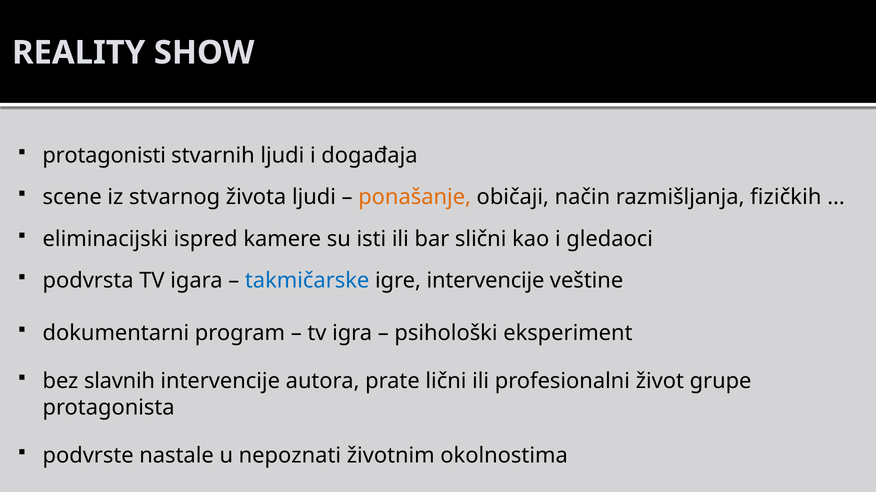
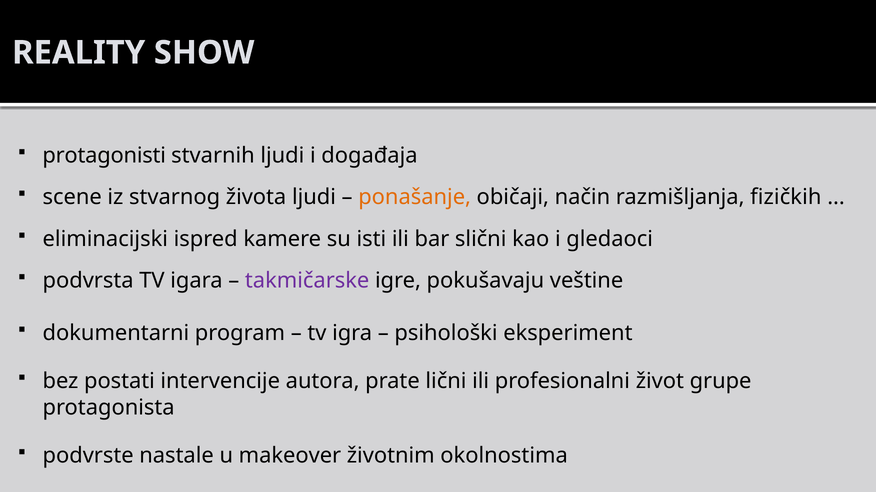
takmičarske colour: blue -> purple
igre intervencije: intervencije -> pokušavaju
slavnih: slavnih -> postati
nepoznati: nepoznati -> makeover
